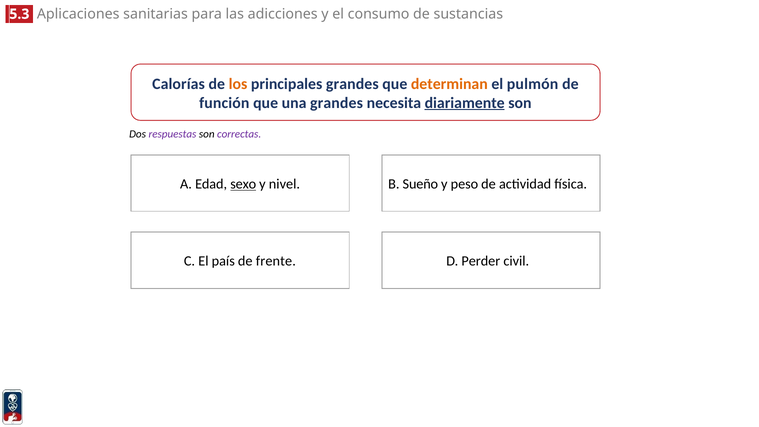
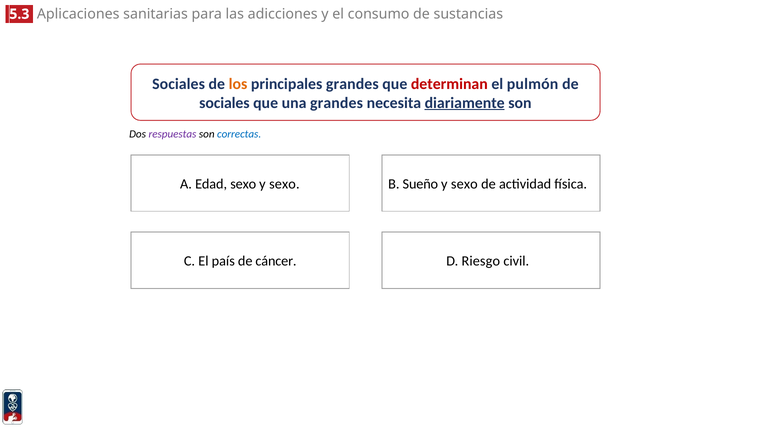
Calorías at (179, 84): Calorías -> Sociales
determinan colour: orange -> red
función at (224, 103): función -> sociales
correctas colour: purple -> blue
sexo at (243, 184) underline: present -> none
nivel at (284, 184): nivel -> sexo
peso at (464, 184): peso -> sexo
frente: frente -> cáncer
Perder: Perder -> Riesgo
